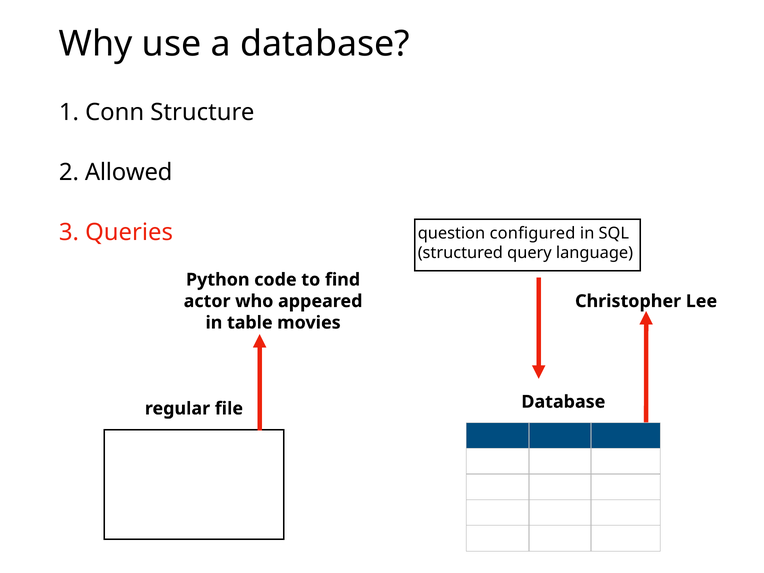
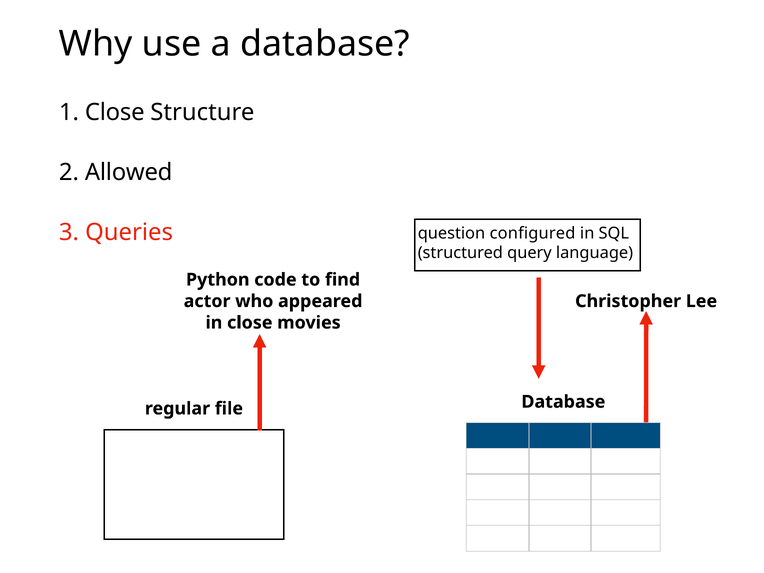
1 Conn: Conn -> Close
in table: table -> close
